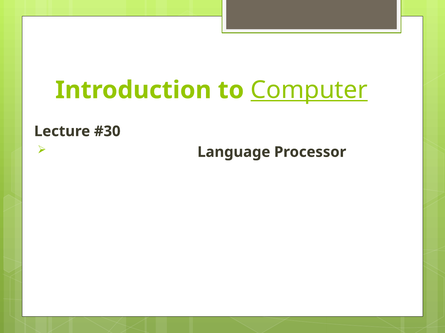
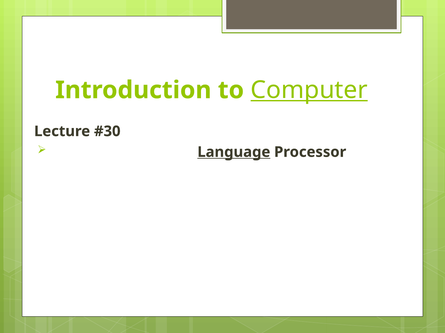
Language underline: none -> present
